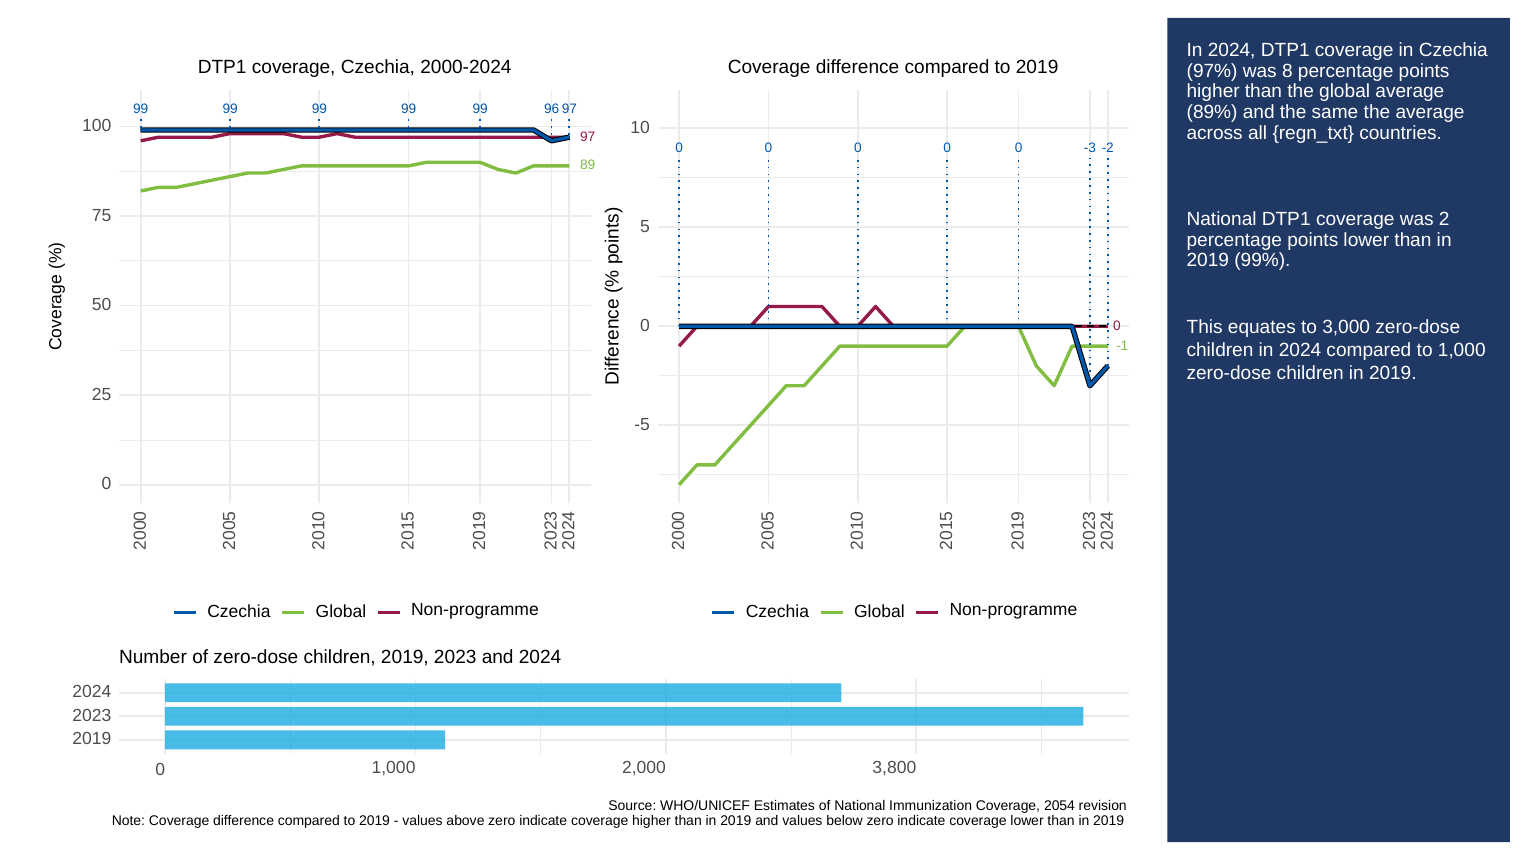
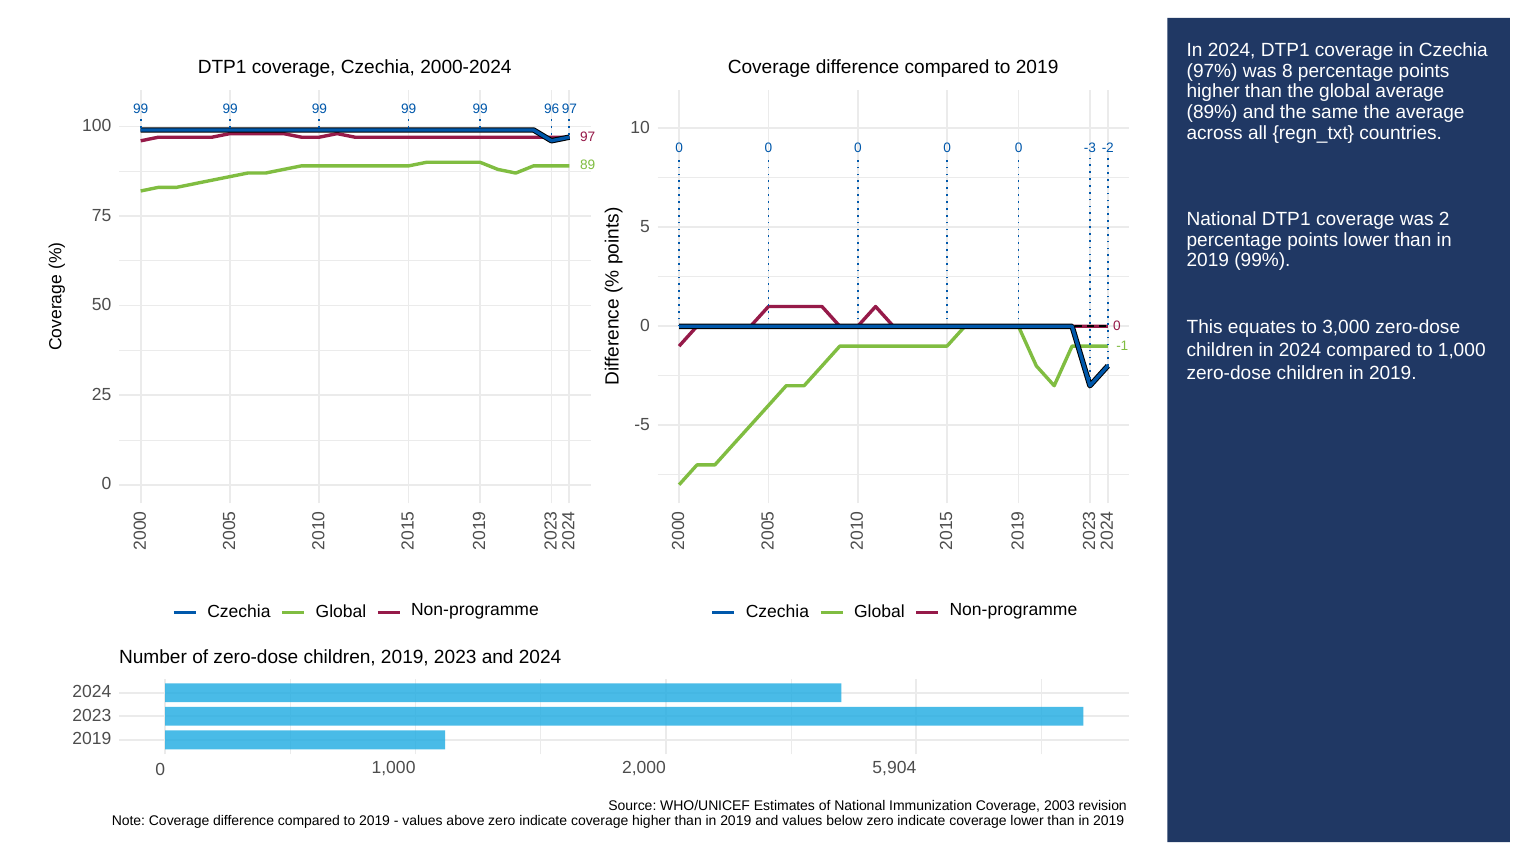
3,800: 3,800 -> 5,904
2054: 2054 -> 2003
